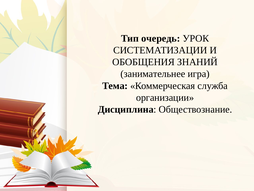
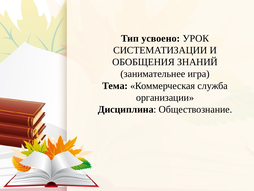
очередь: очередь -> усвоено
